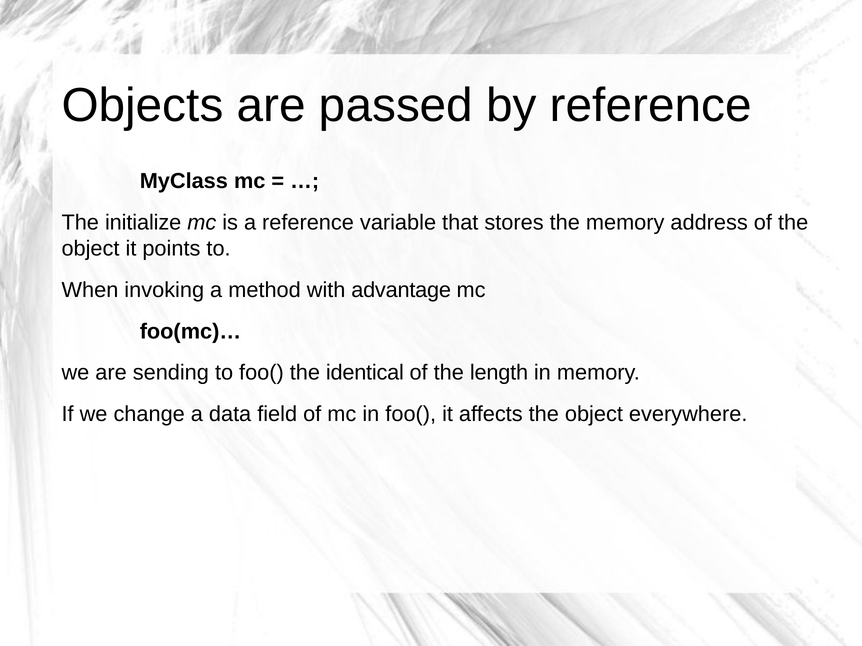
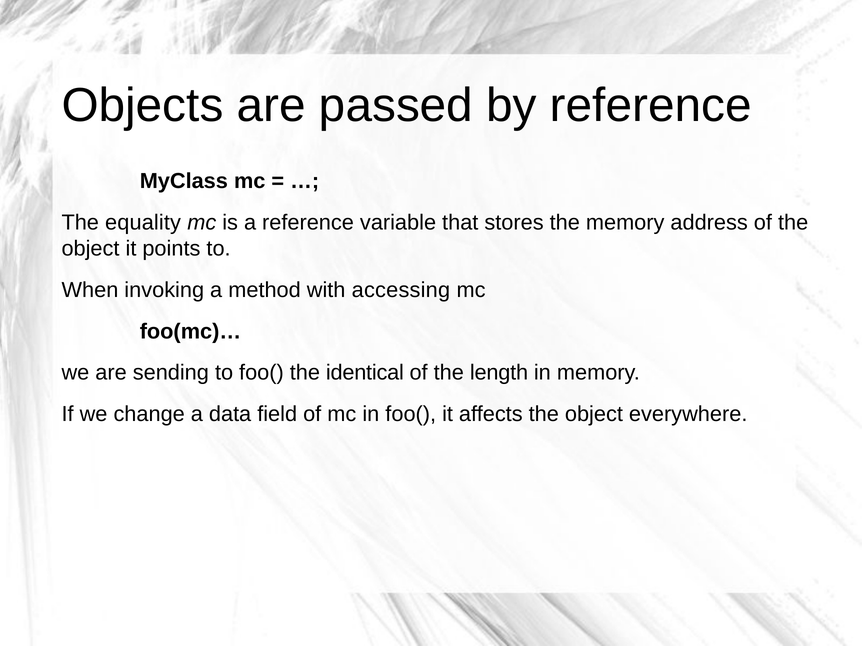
initialize: initialize -> equality
advantage: advantage -> accessing
